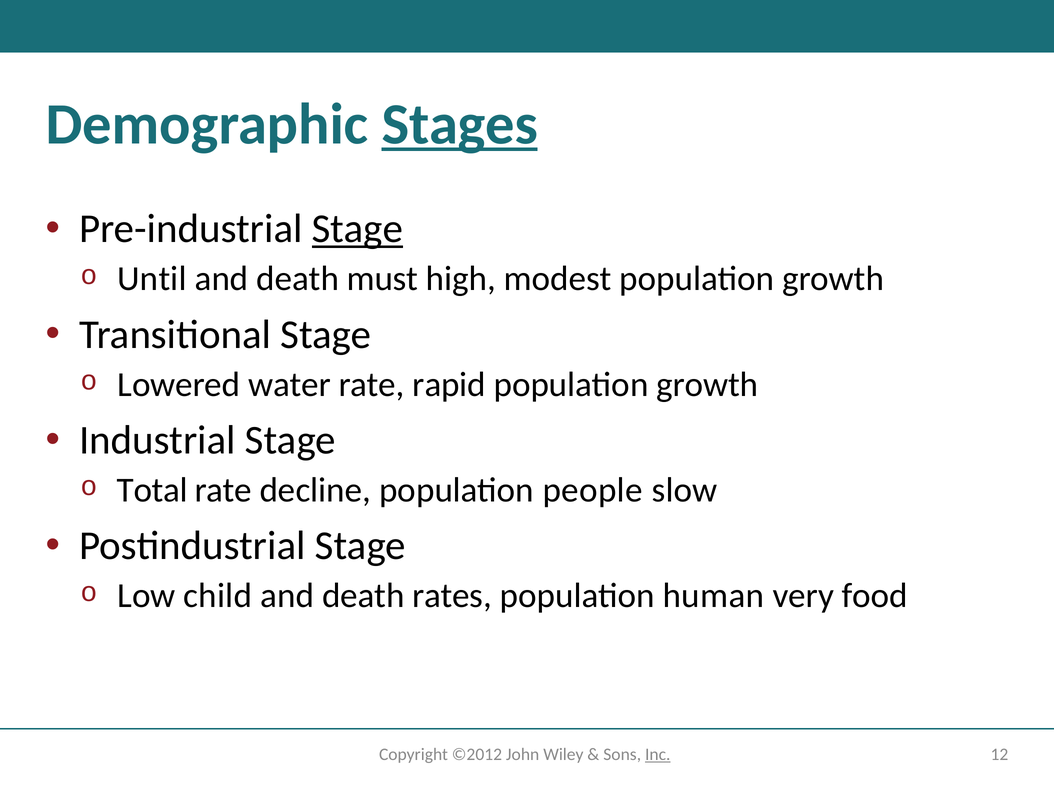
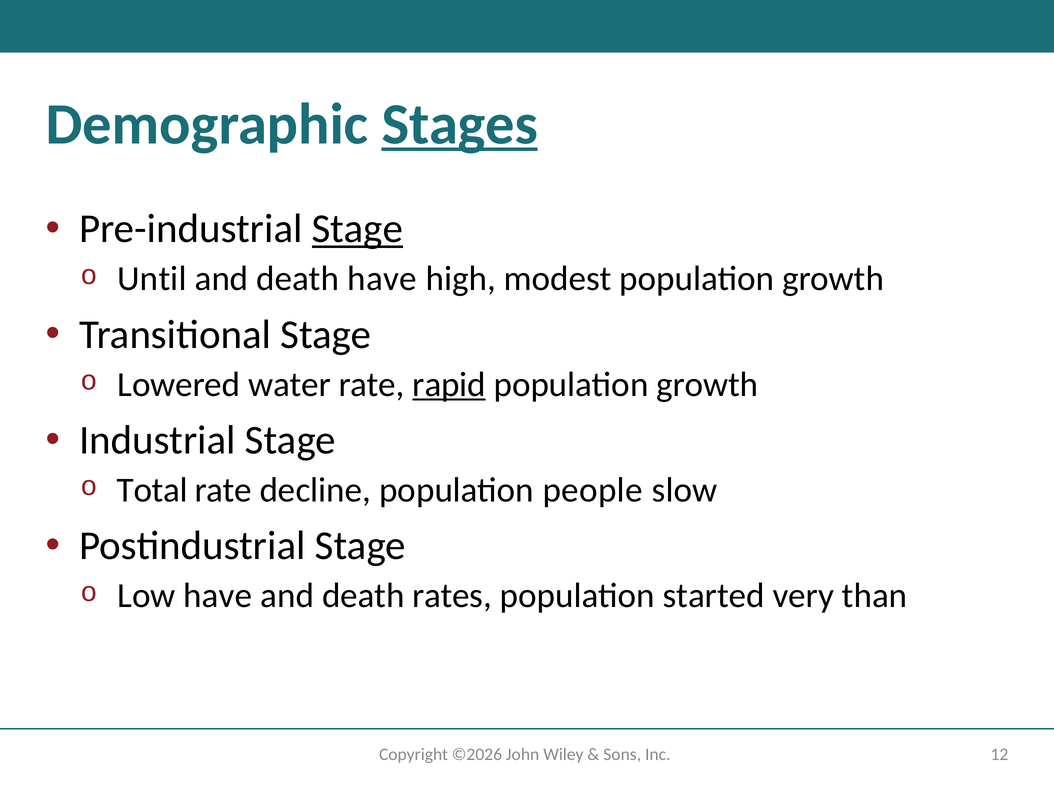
death must: must -> have
rapid underline: none -> present
Low child: child -> have
human: human -> started
food: food -> than
©2012: ©2012 -> ©2026
Inc underline: present -> none
